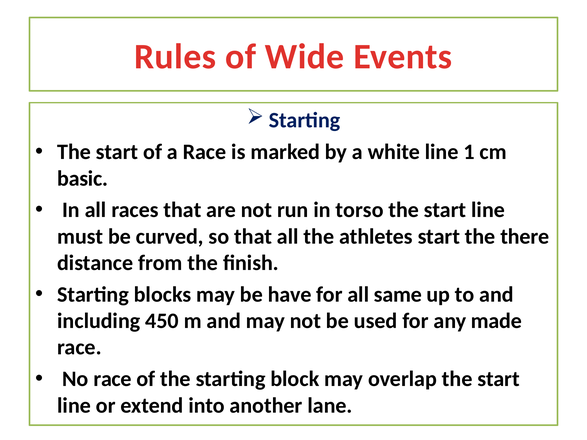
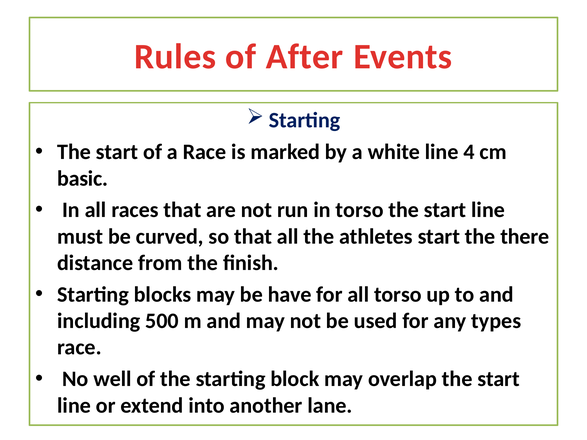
Wide: Wide -> After
1: 1 -> 4
all same: same -> torso
450: 450 -> 500
made: made -> types
No race: race -> well
